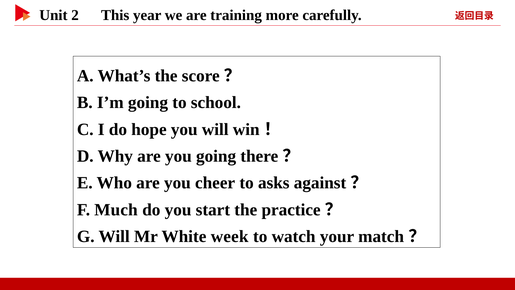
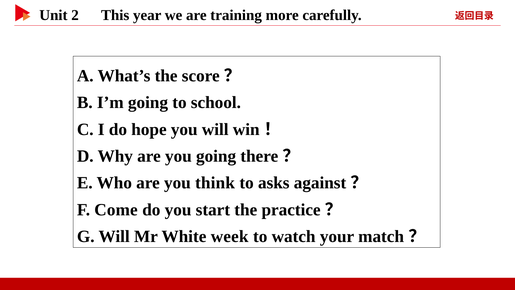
cheer: cheer -> think
Much: Much -> Come
